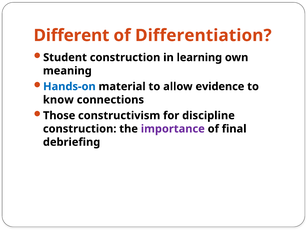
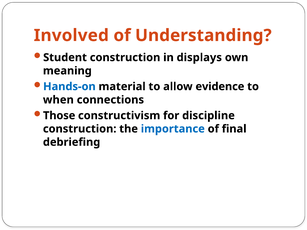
Different: Different -> Involved
Differentiation: Differentiation -> Understanding
learning: learning -> displays
know: know -> when
importance colour: purple -> blue
